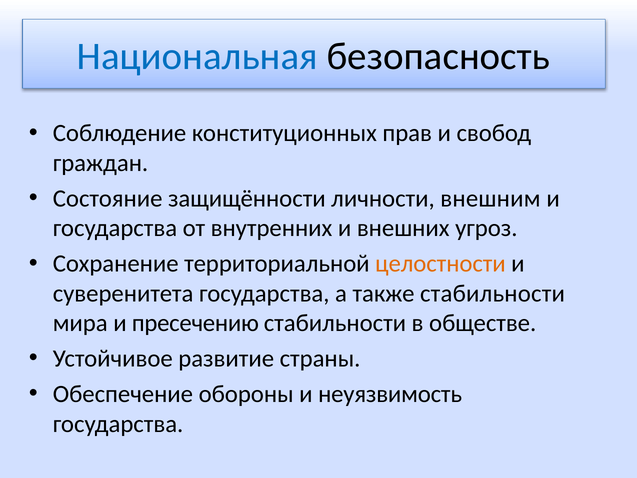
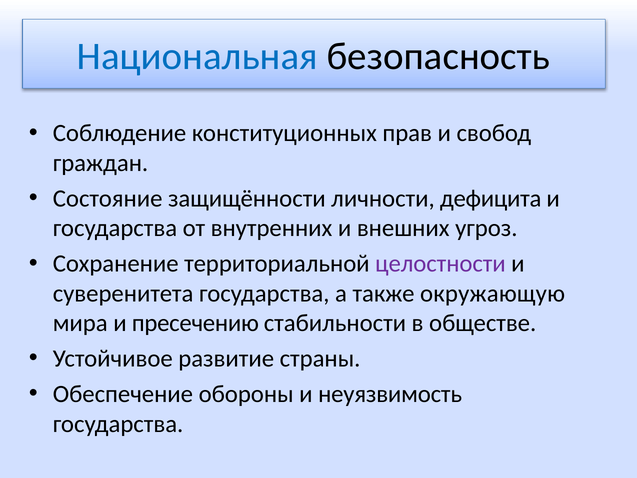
внешним: внешним -> дефицита
целостности colour: orange -> purple
также стабильности: стабильности -> окружающую
